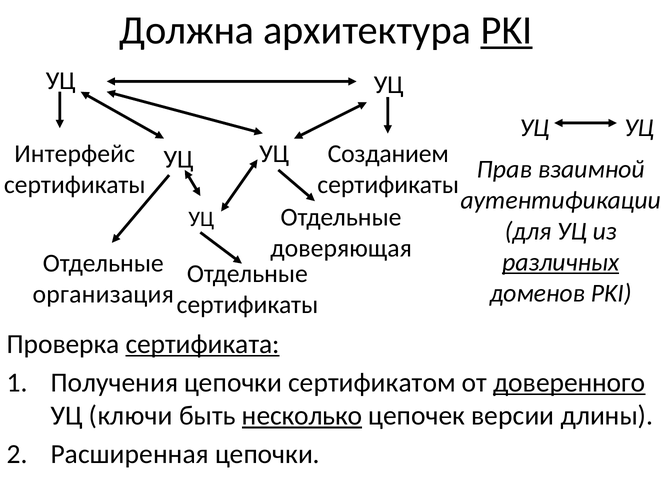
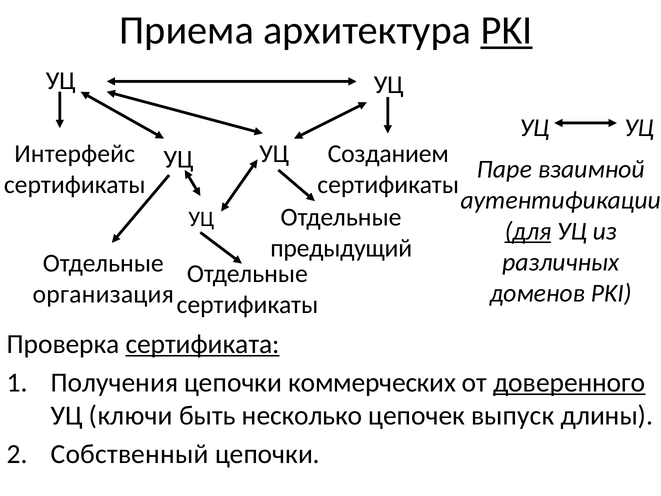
Должна: Должна -> Приема
Прав: Прав -> Паре
для underline: none -> present
доверяющая: доверяющая -> предыдущий
различных underline: present -> none
сертификатом: сертификатом -> коммерческих
несколько underline: present -> none
версии: версии -> выпуск
Расширенная: Расширенная -> Собственный
